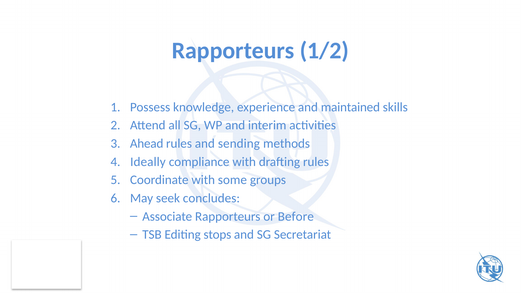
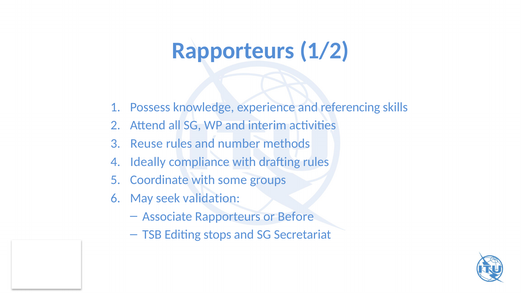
maintained: maintained -> referencing
Ahead: Ahead -> Reuse
sending: sending -> number
concludes: concludes -> validation
